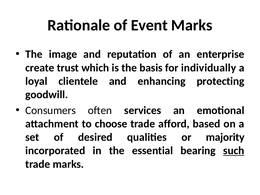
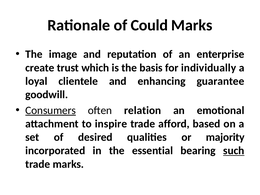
Event: Event -> Could
protecting: protecting -> guarantee
Consumers underline: none -> present
services: services -> relation
choose: choose -> inspire
